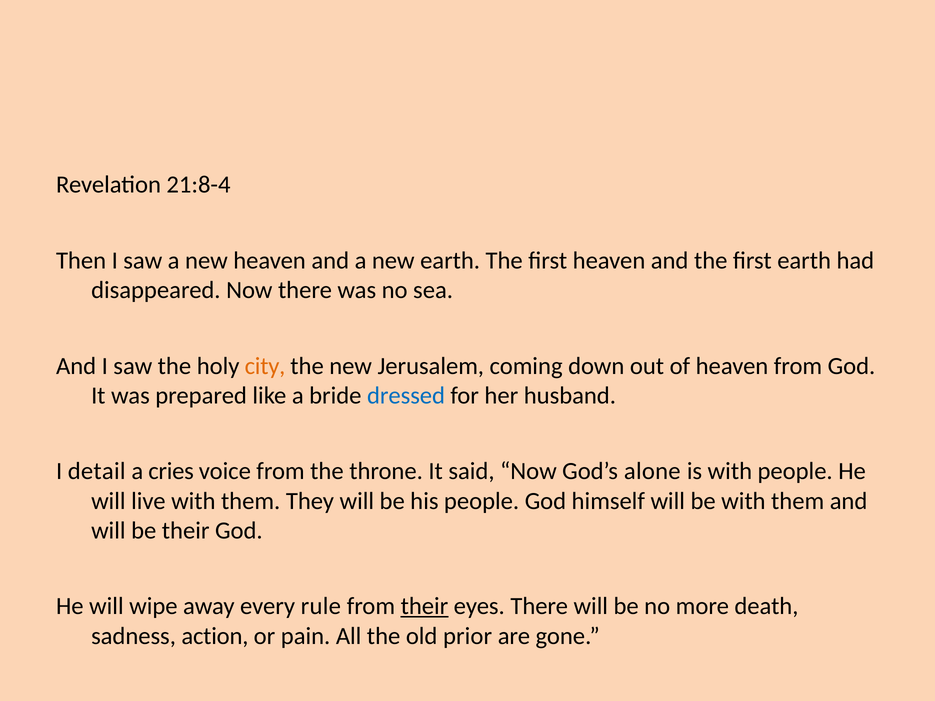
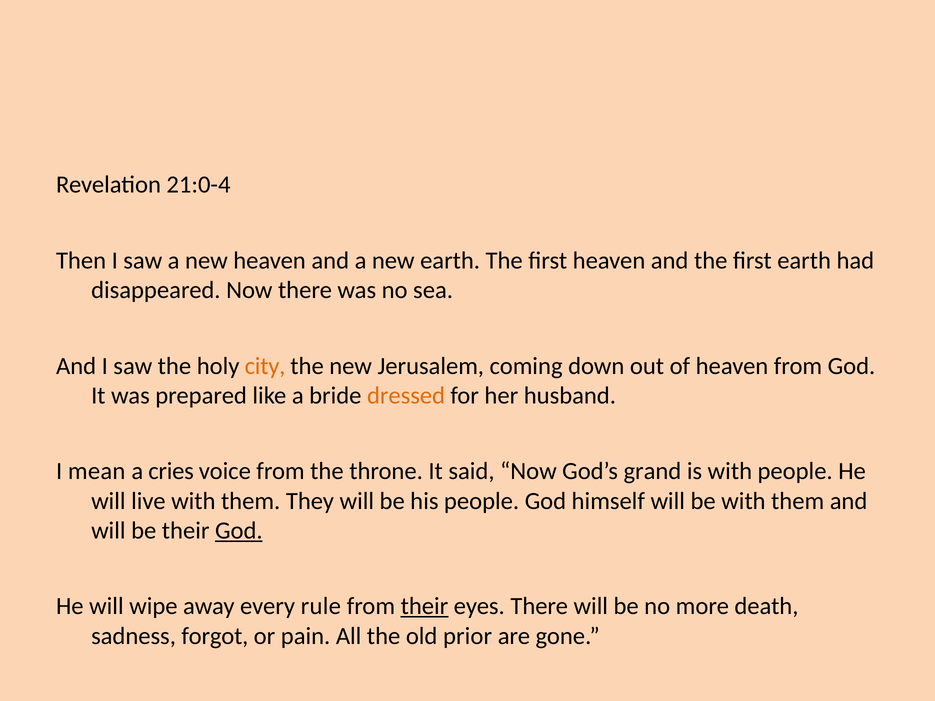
21:8-4: 21:8-4 -> 21:0-4
dressed colour: blue -> orange
detail: detail -> mean
alone: alone -> grand
God at (239, 531) underline: none -> present
action: action -> forgot
